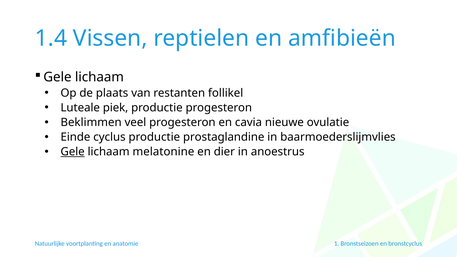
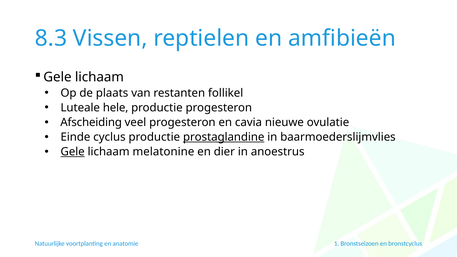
1.4: 1.4 -> 8.3
piek: piek -> hele
Beklimmen: Beklimmen -> Afscheiding
prostaglandine underline: none -> present
